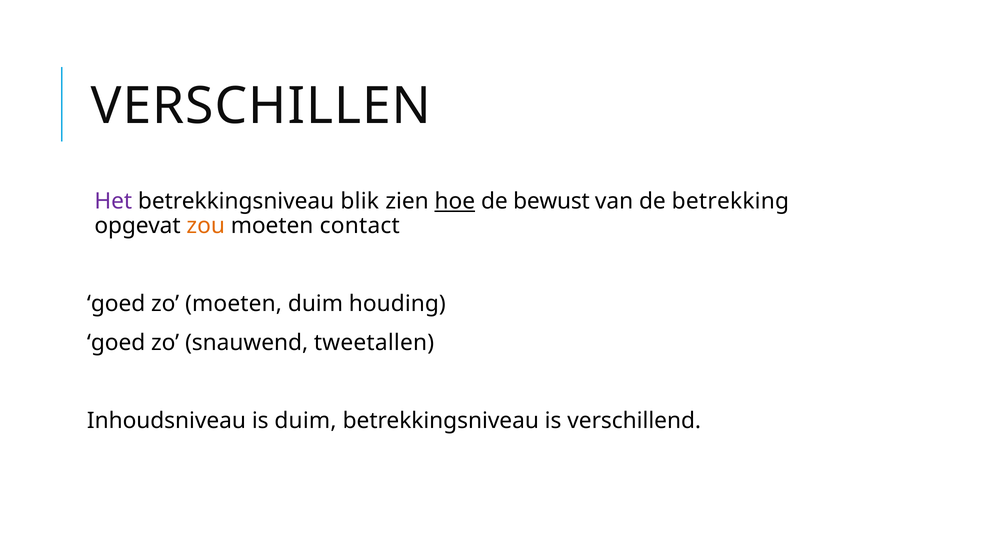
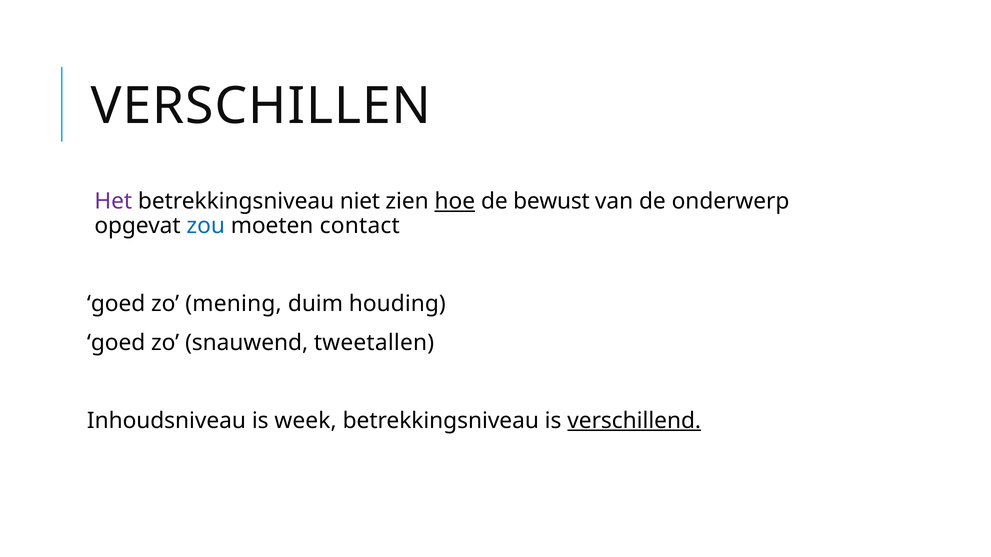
blik: blik -> niet
betrekking: betrekking -> onderwerp
zou colour: orange -> blue
zo moeten: moeten -> mening
is duim: duim -> week
verschillend underline: none -> present
